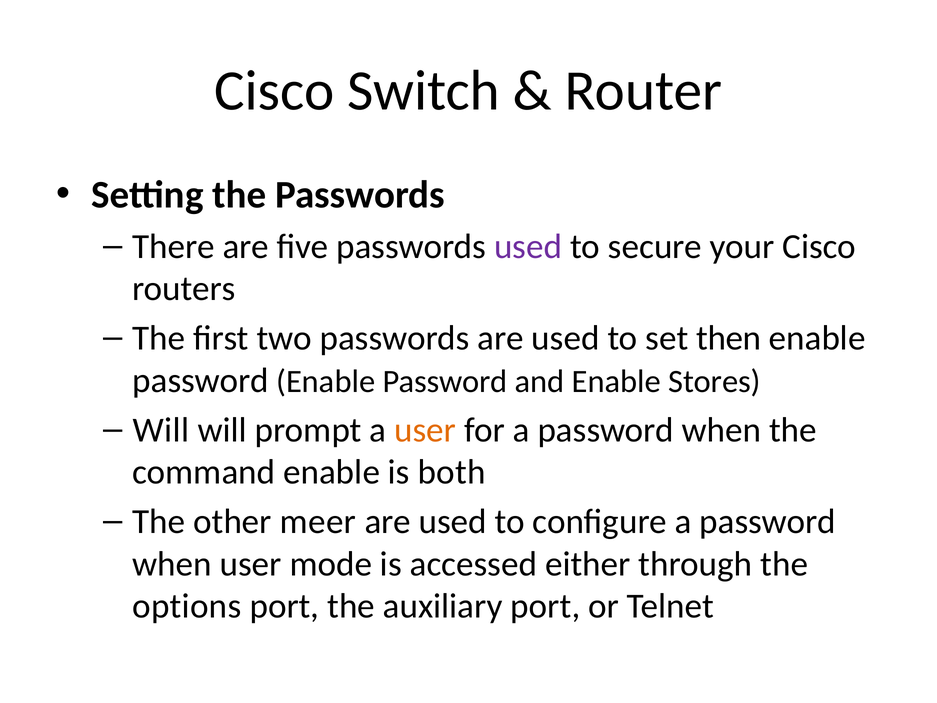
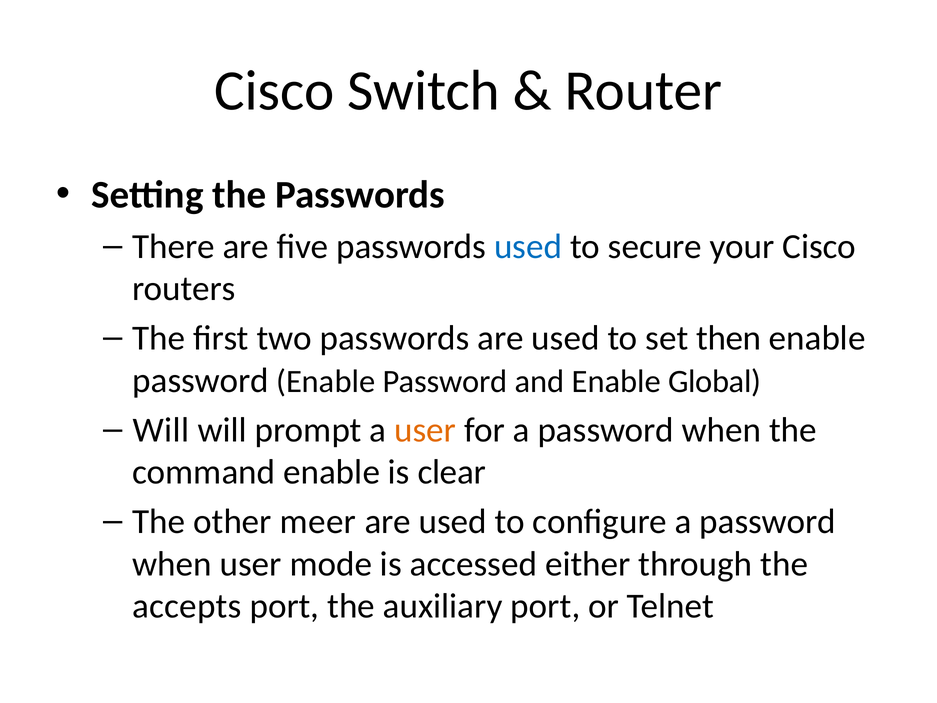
used at (528, 246) colour: purple -> blue
Stores: Stores -> Global
both: both -> clear
options: options -> accepts
